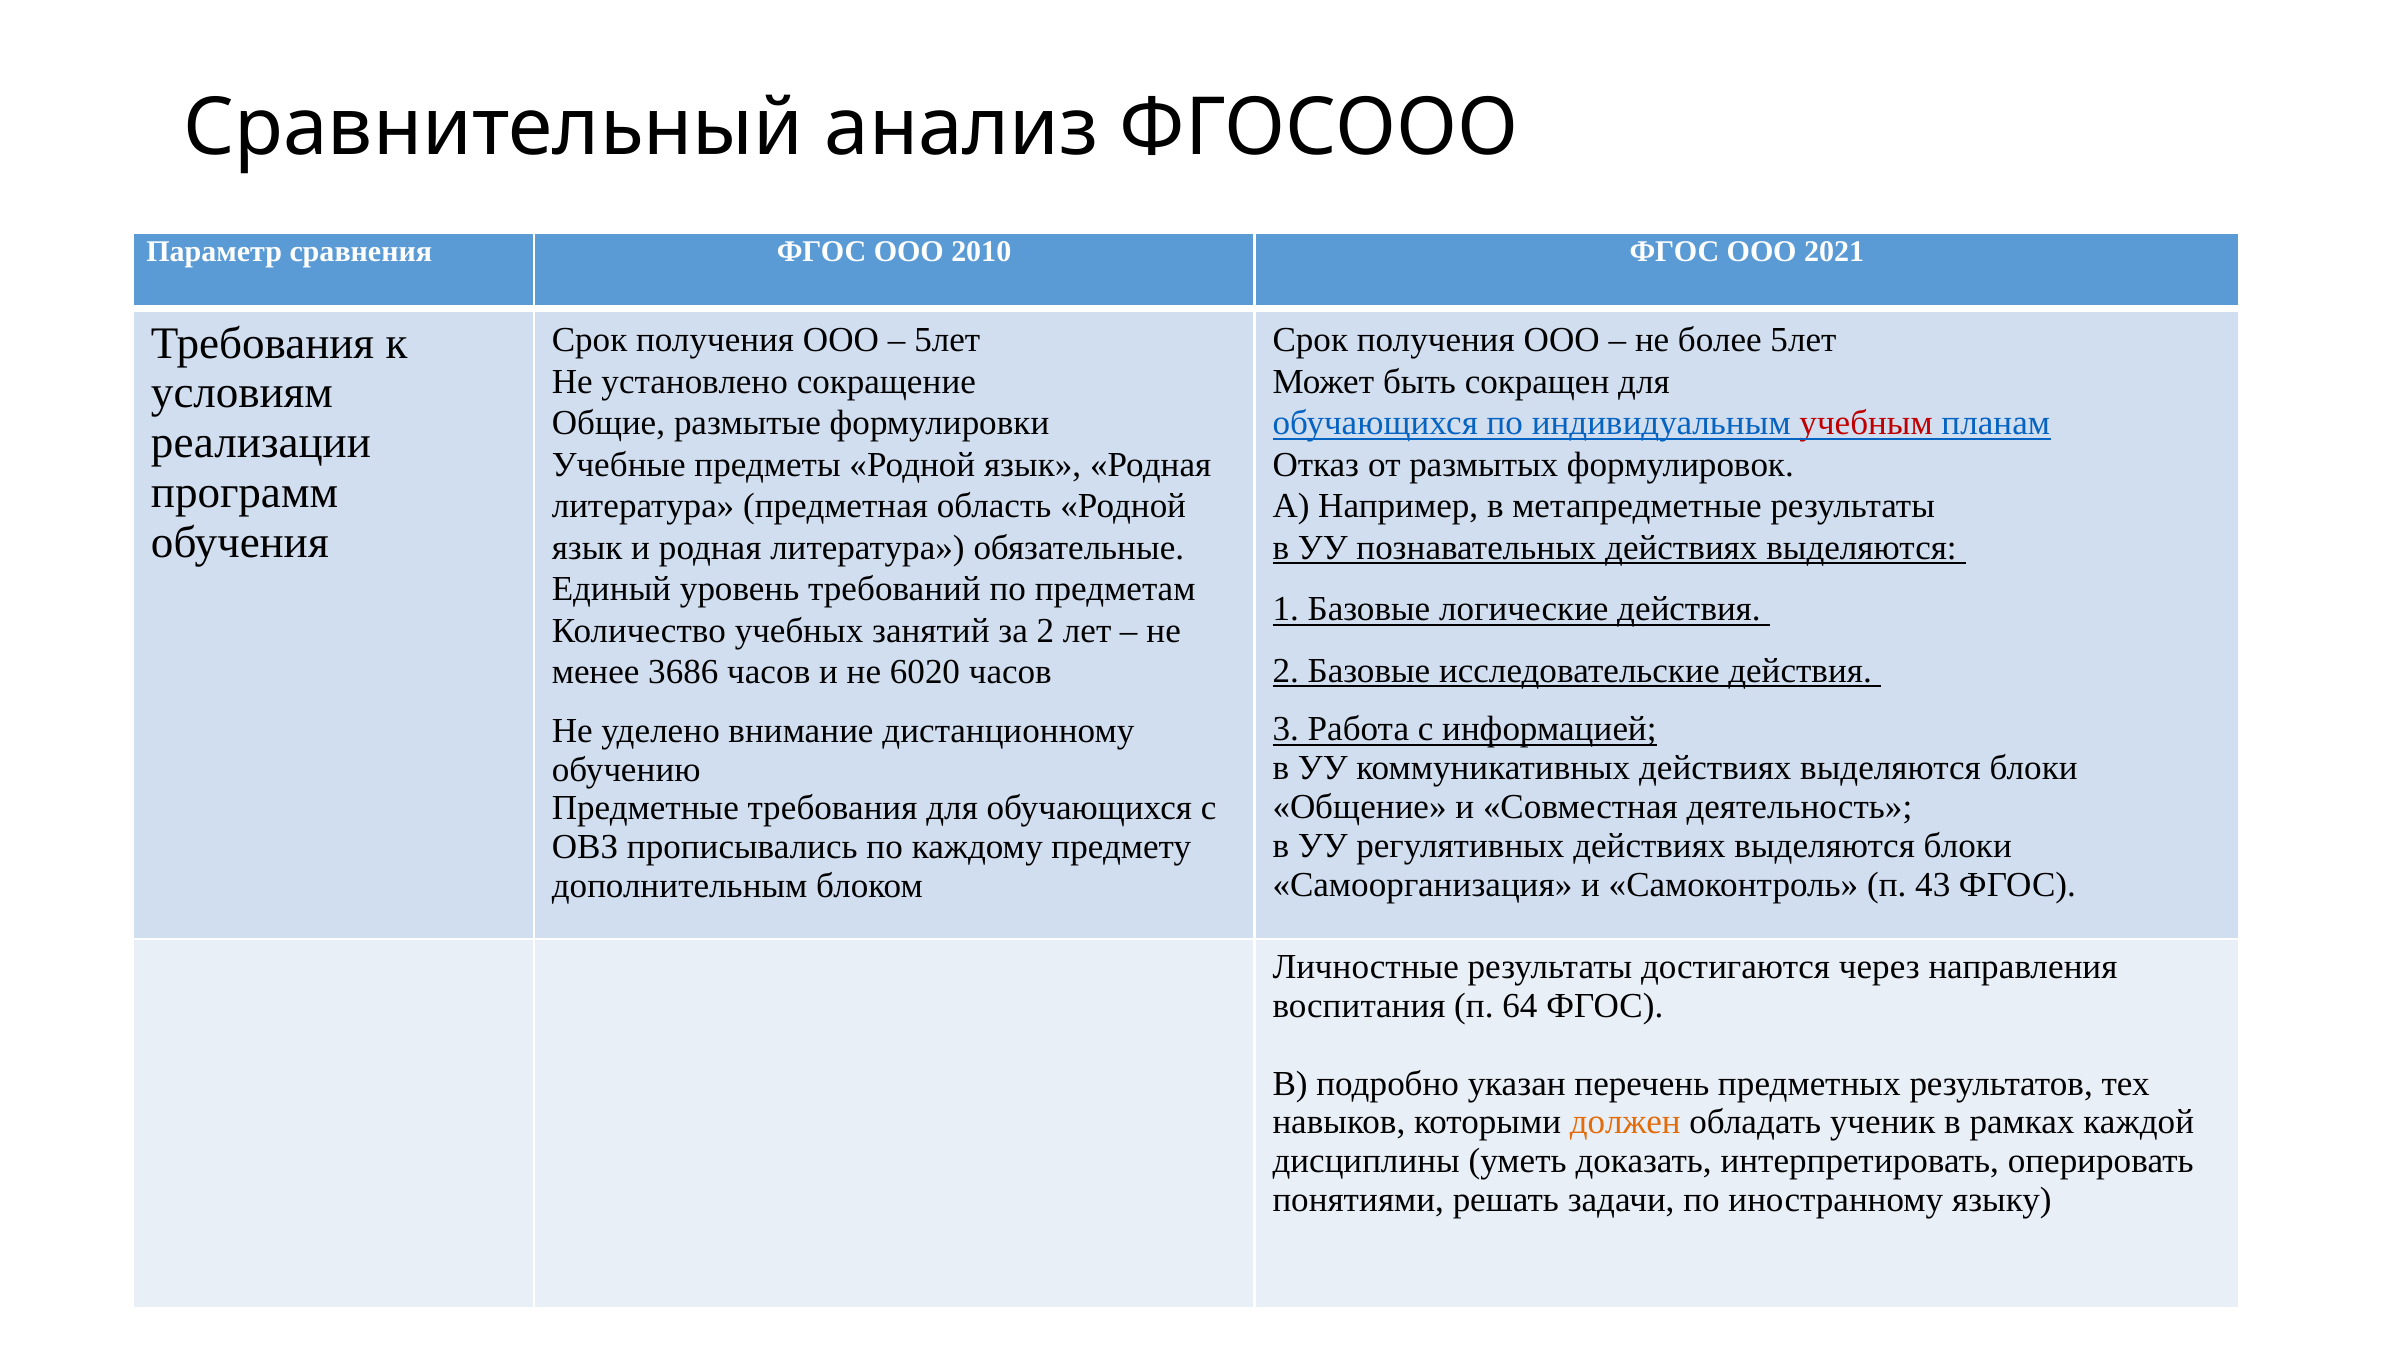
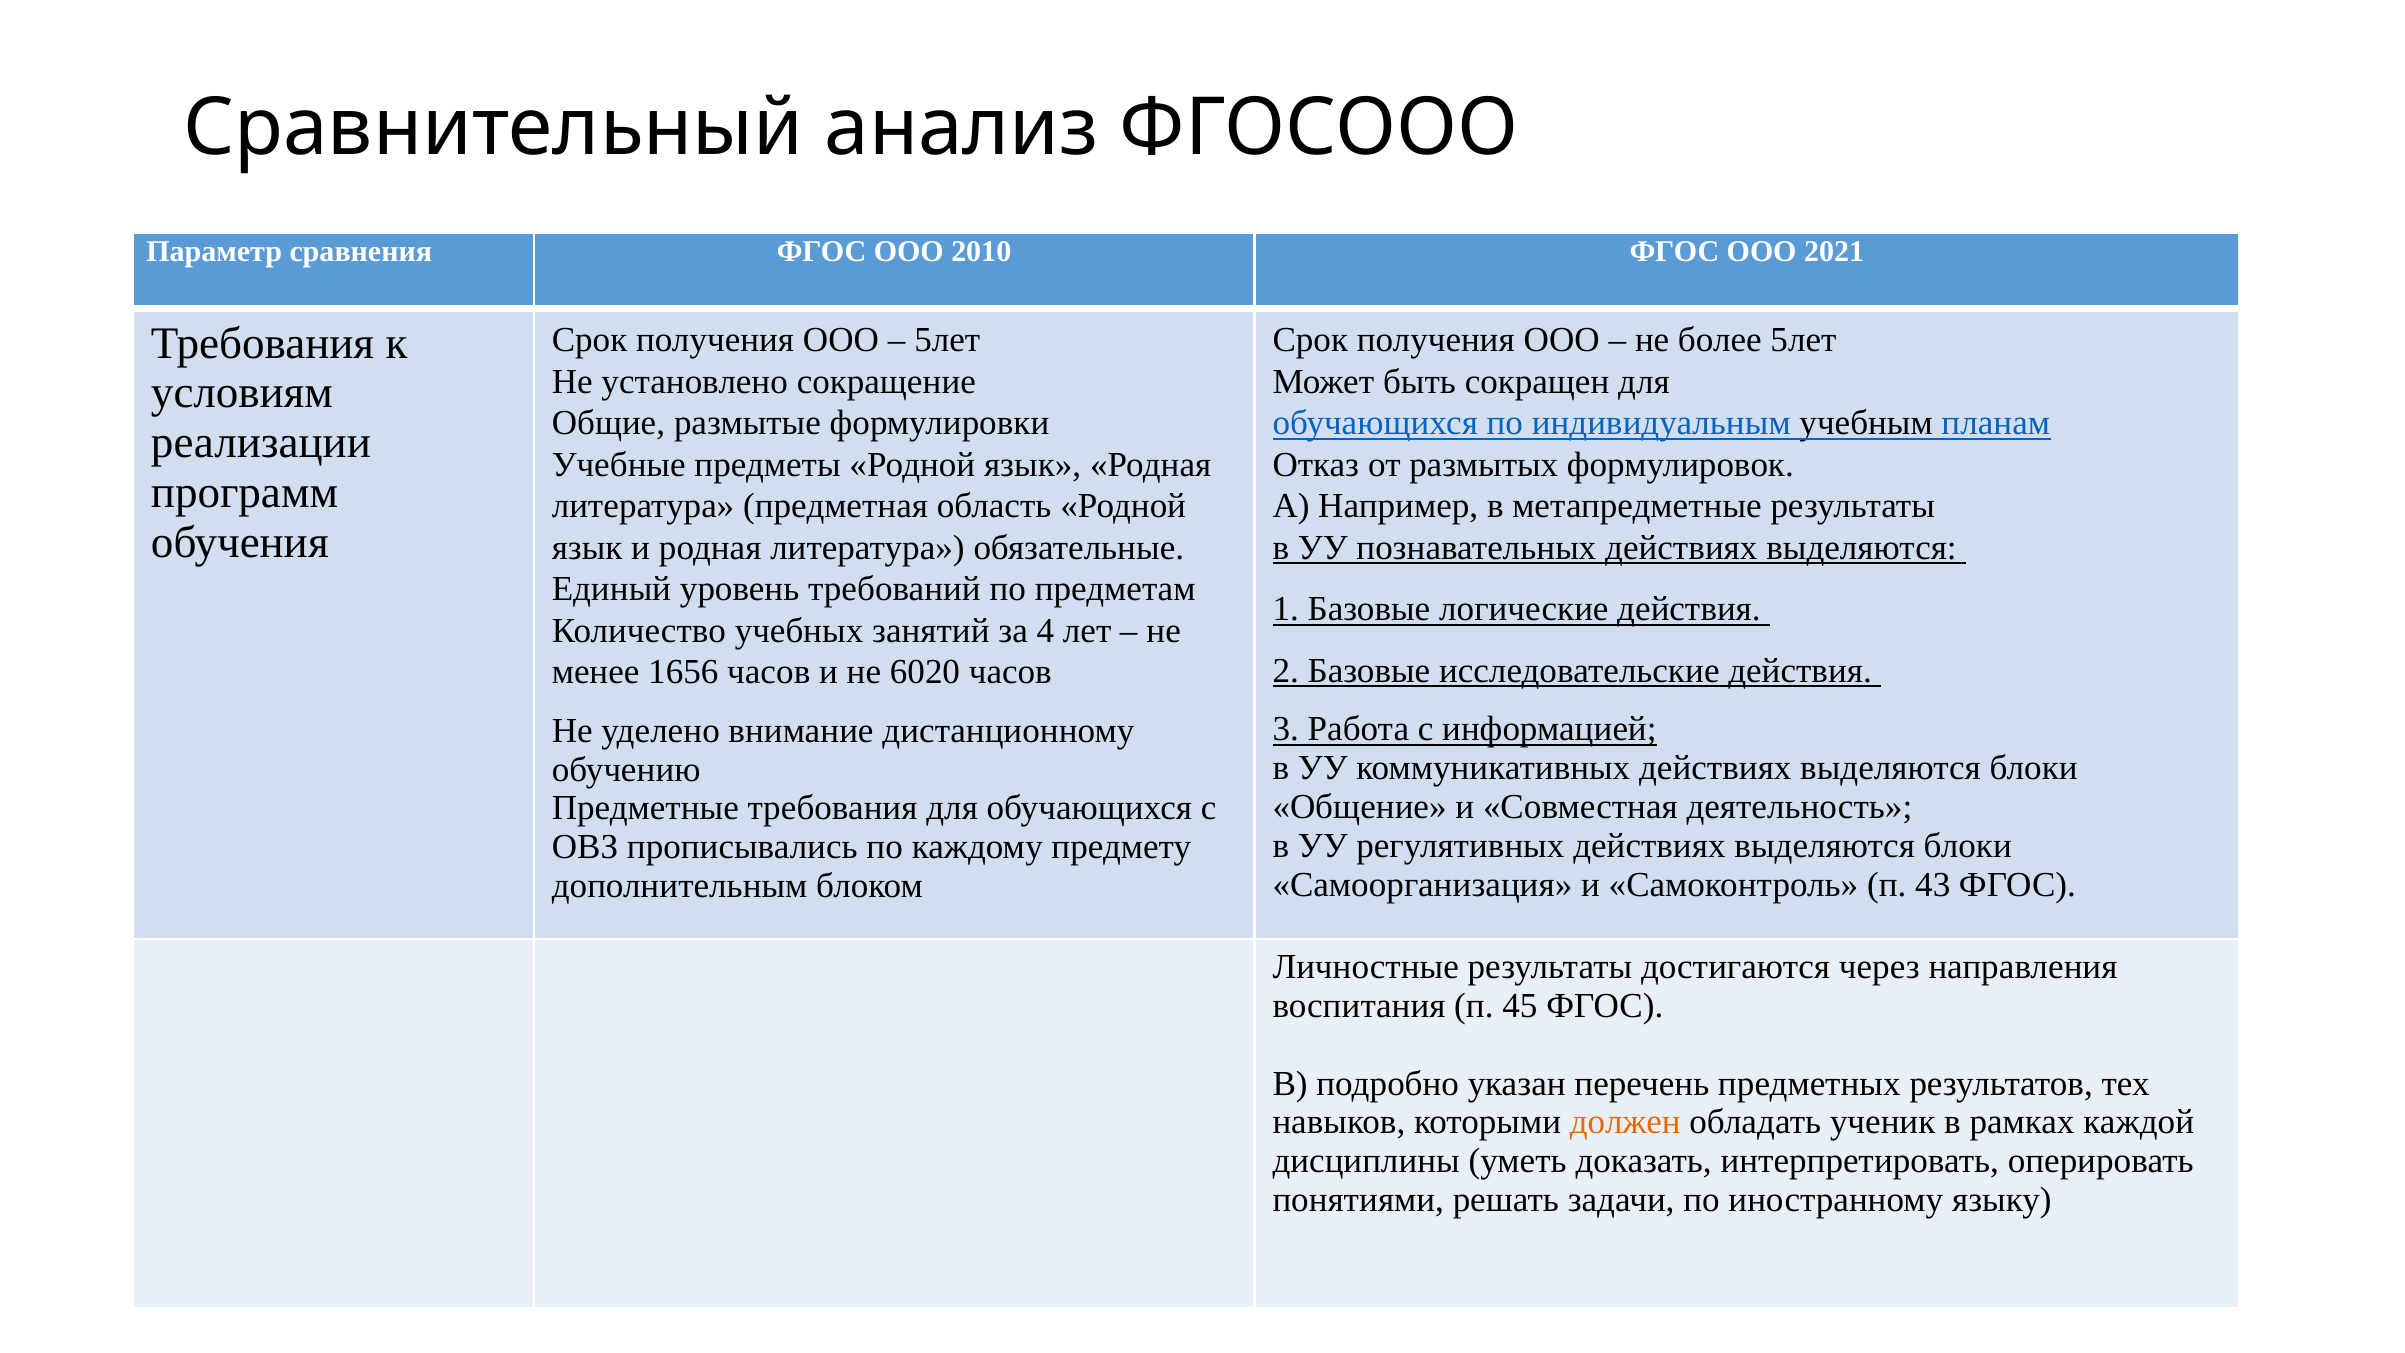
учебным colour: red -> black
за 2: 2 -> 4
3686: 3686 -> 1656
64: 64 -> 45
